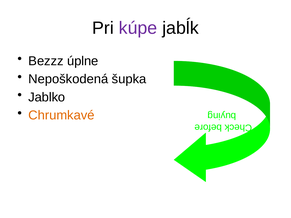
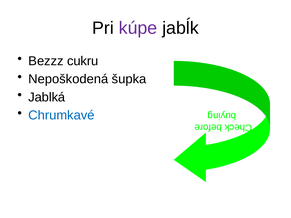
úplne: úplne -> cukru
Jablko: Jablko -> Jablká
Chrumkavé colour: orange -> blue
